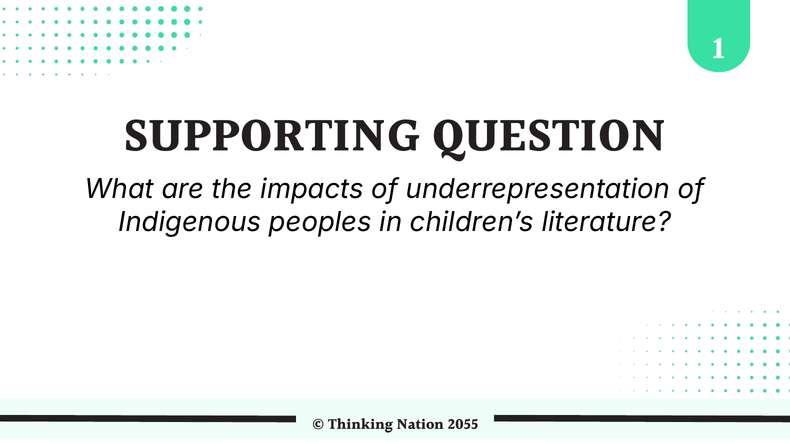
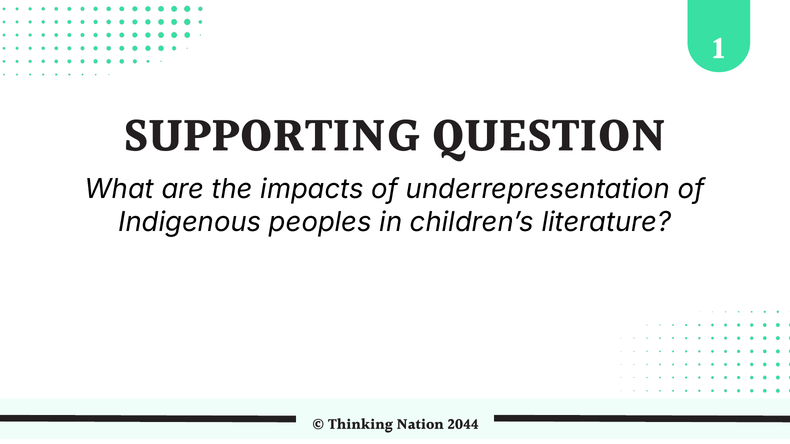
2055: 2055 -> 2044
